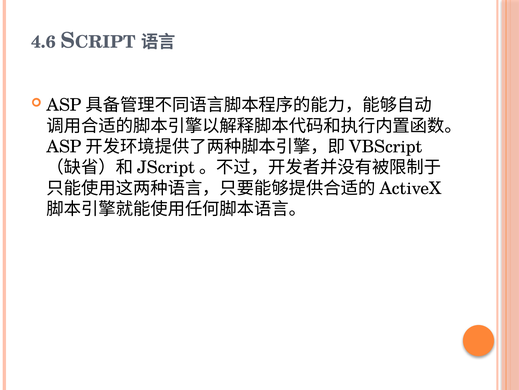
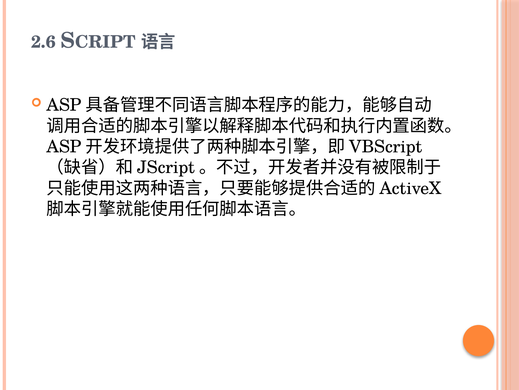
4.6: 4.6 -> 2.6
